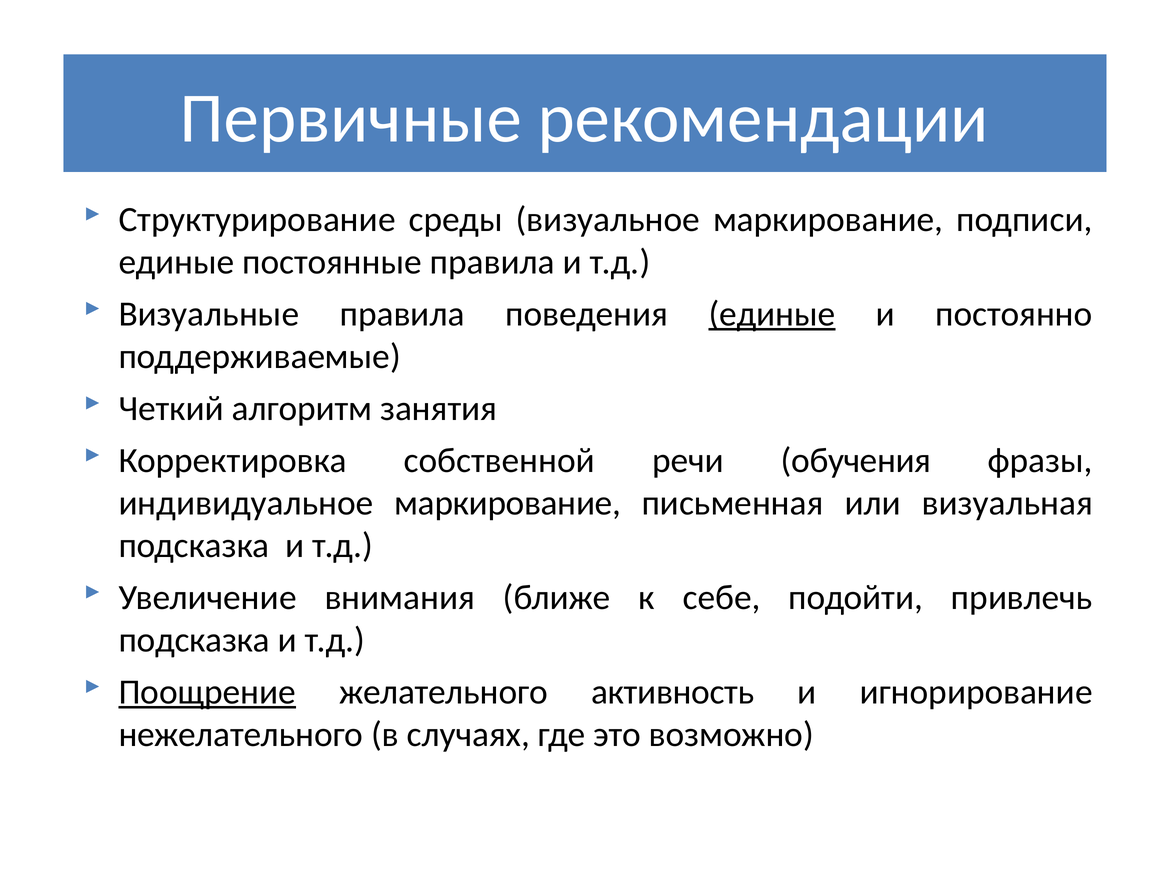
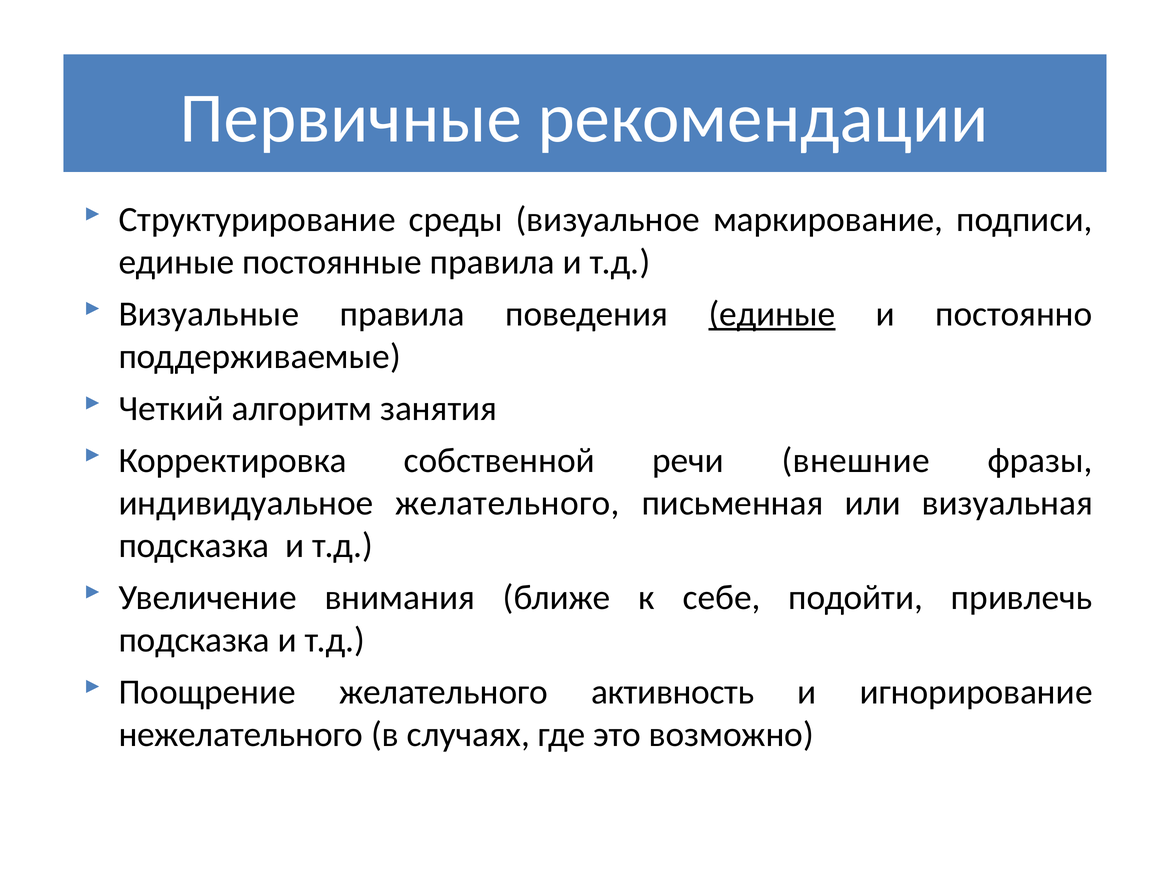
обучения: обучения -> внешние
индивидуальное маркирование: маркирование -> желательного
Поощрение underline: present -> none
